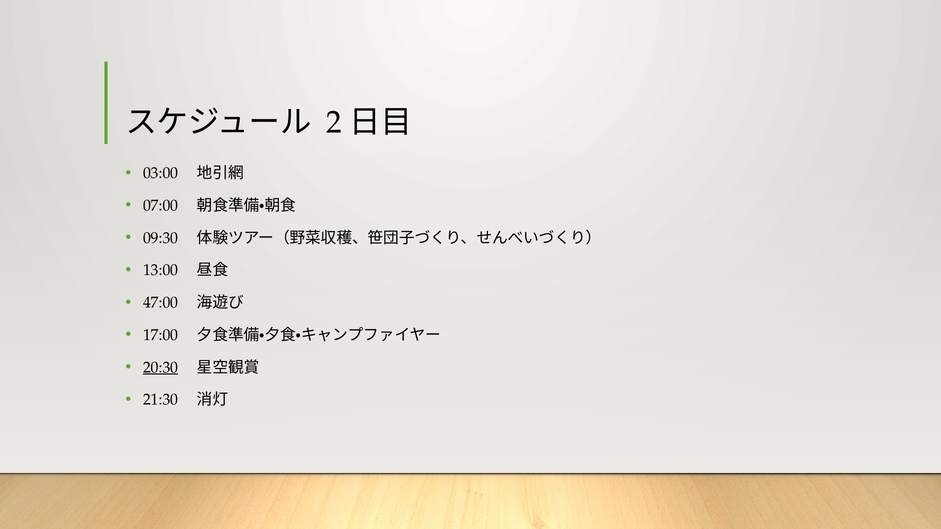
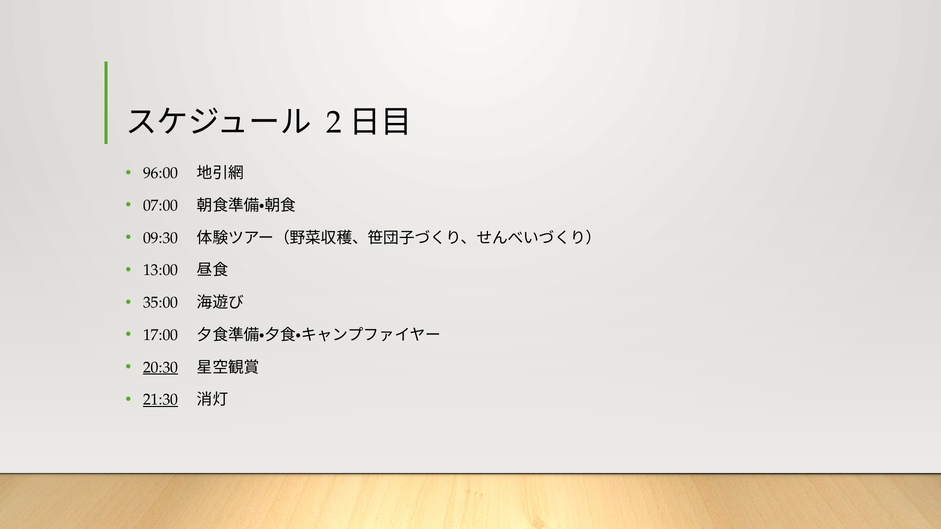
03:00: 03:00 -> 96:00
47:00: 47:00 -> 35:00
21:30 underline: none -> present
